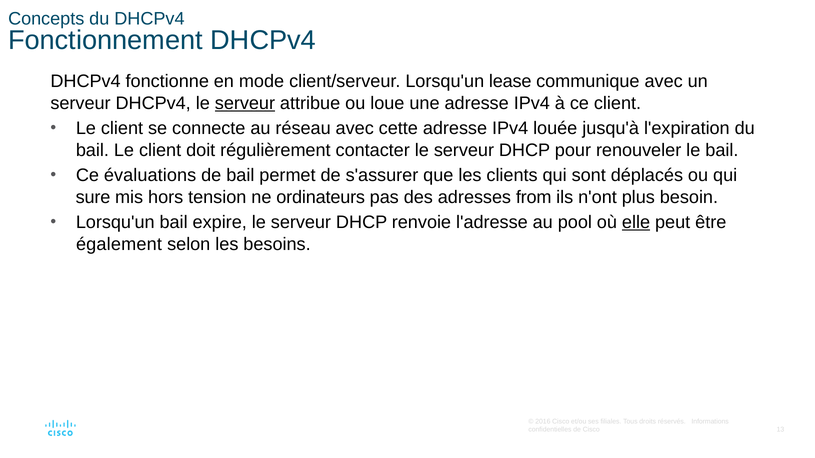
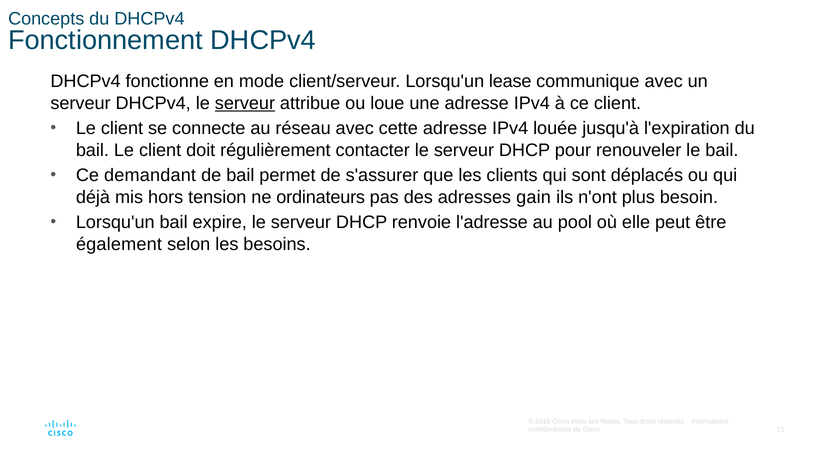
évaluations: évaluations -> demandant
sure: sure -> déjà
from: from -> gain
elle underline: present -> none
